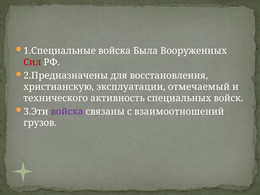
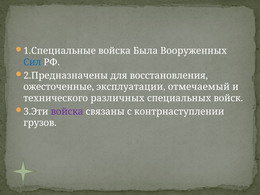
Сил colour: red -> blue
христианскую: христианскую -> ожесточенные
активность: активность -> различных
взаимоотношений: взаимоотношений -> контрнаступлении
